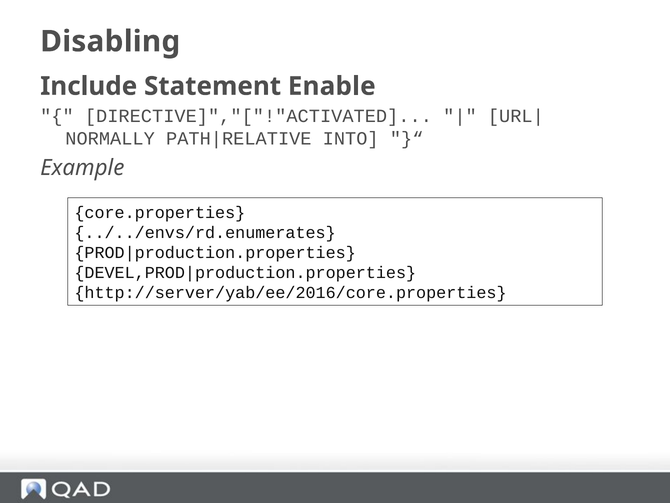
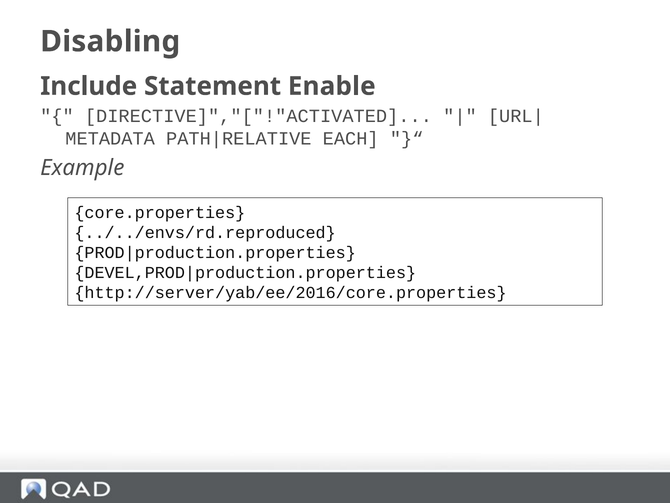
NORMALLY: NORMALLY -> METADATA
INTO: INTO -> EACH
../../envs/rd.enumerates: ../../envs/rd.enumerates -> ../../envs/rd.reproduced
